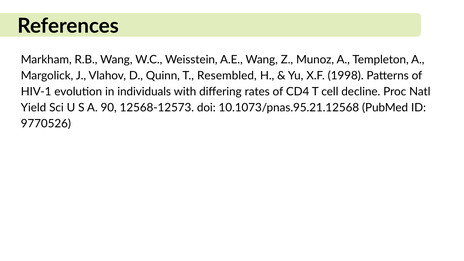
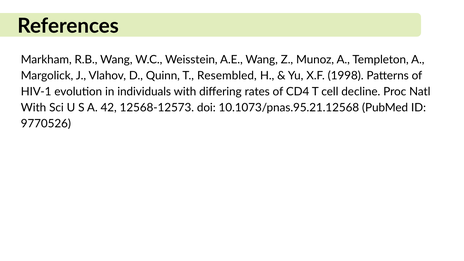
Yield at (33, 108): Yield -> With
90: 90 -> 42
